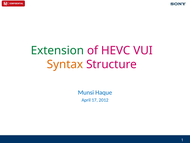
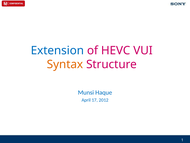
Extension colour: green -> blue
